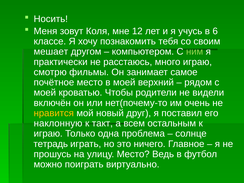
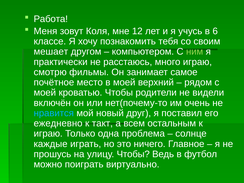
Носить: Носить -> Работа
нравится colour: yellow -> light blue
наклонную: наклонную -> ежедневно
тетрадь: тетрадь -> каждые
улицу Место: Место -> Чтобы
